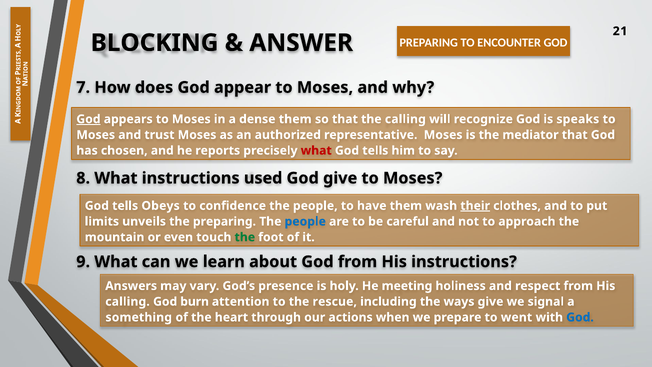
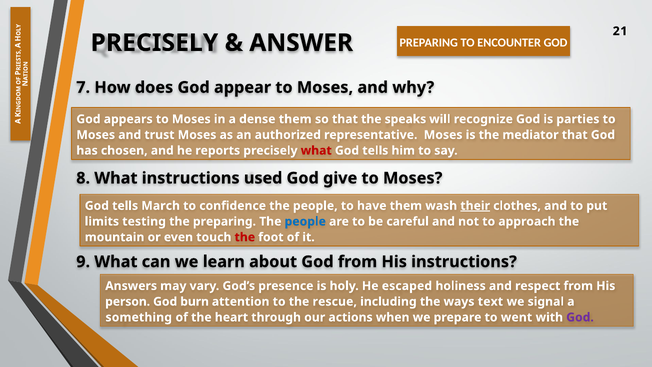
BLOCKING at (155, 43): BLOCKING -> PRECISELY
God at (88, 119) underline: present -> none
the calling: calling -> speaks
speaks: speaks -> parties
Obeys: Obeys -> March
unveils: unveils -> testing
the at (245, 237) colour: green -> red
meeting: meeting -> escaped
calling at (128, 301): calling -> person
ways give: give -> text
God at (580, 317) colour: blue -> purple
